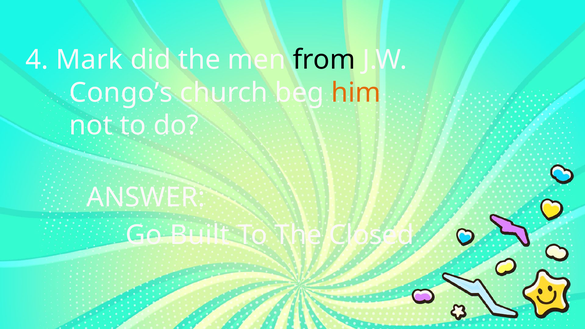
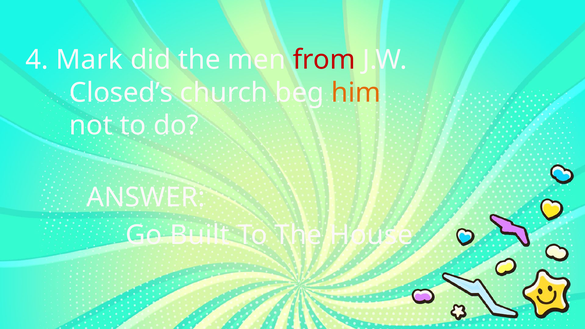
from colour: black -> red
Congo’s: Congo’s -> Closed’s
Closed: Closed -> House
